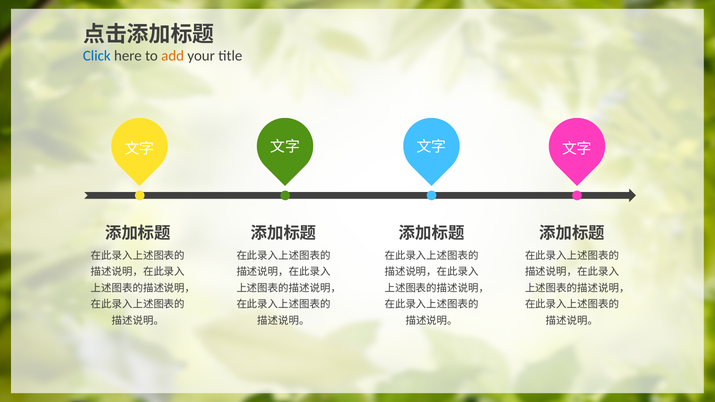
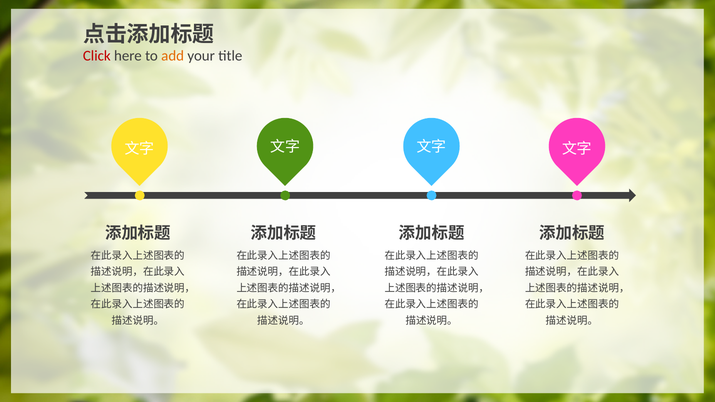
Click colour: blue -> red
